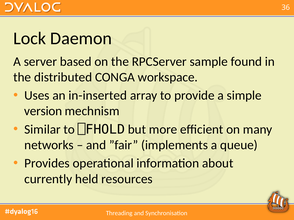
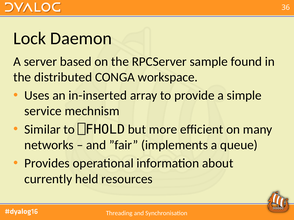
version: version -> service
